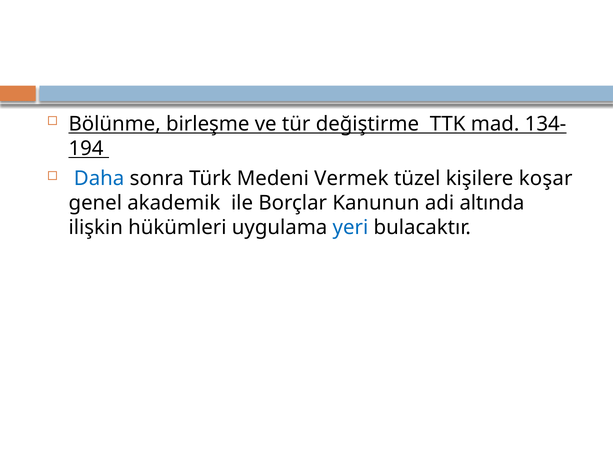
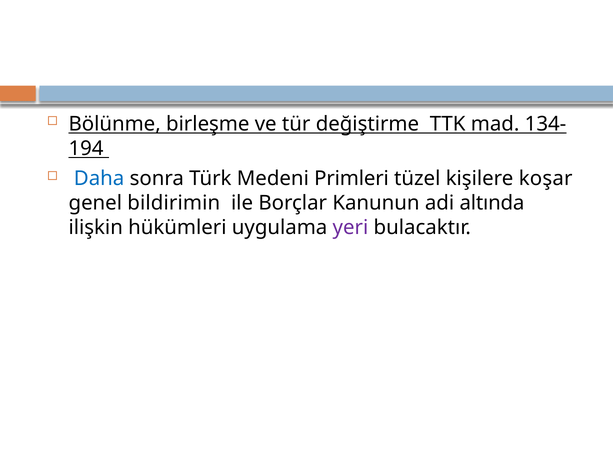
Vermek: Vermek -> Primleri
akademik: akademik -> bildirimin
yeri colour: blue -> purple
